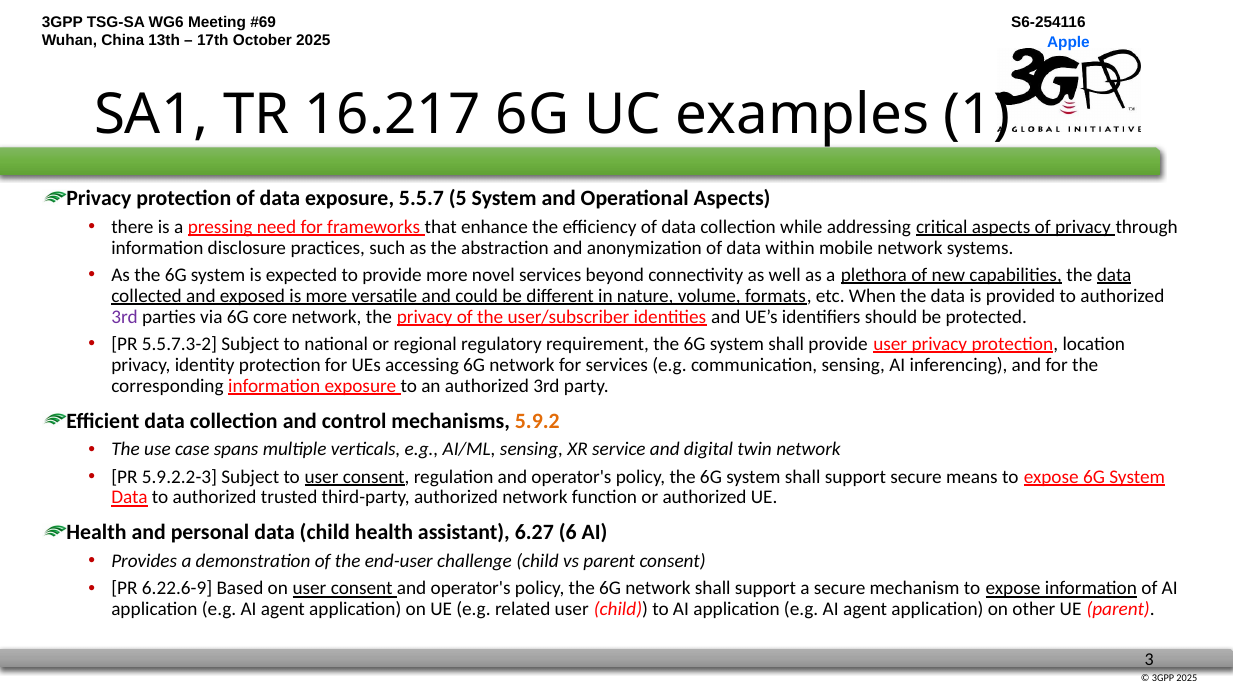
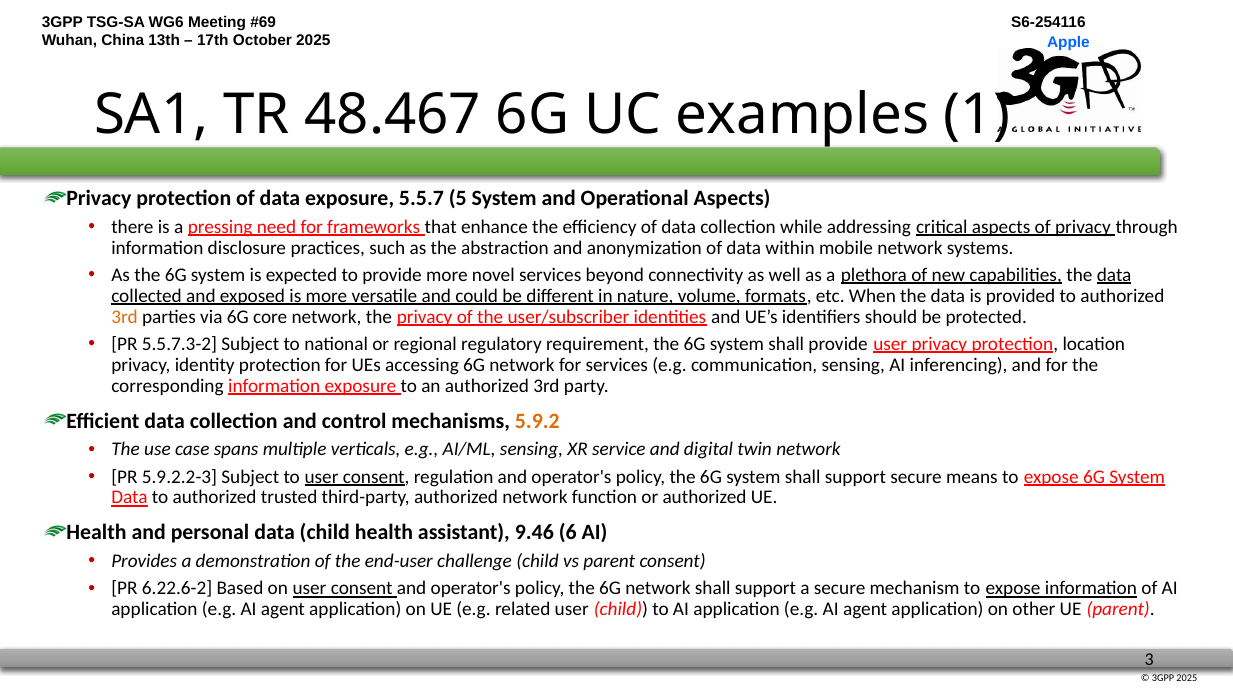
16.217: 16.217 -> 48.467
3rd at (125, 317) colour: purple -> orange
6.27: 6.27 -> 9.46
6.22.6-9: 6.22.6-9 -> 6.22.6-2
